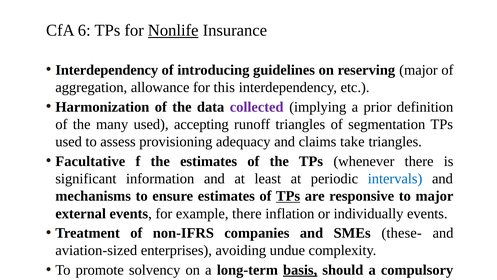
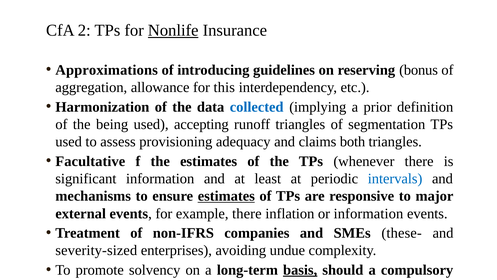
6: 6 -> 2
Interdependency at (107, 70): Interdependency -> Approximations
reserving major: major -> bonus
collected colour: purple -> blue
many: many -> being
take: take -> both
estimates at (226, 196) underline: none -> present
TPs at (288, 196) underline: present -> none
or individually: individually -> information
aviation-sized: aviation-sized -> severity-sized
